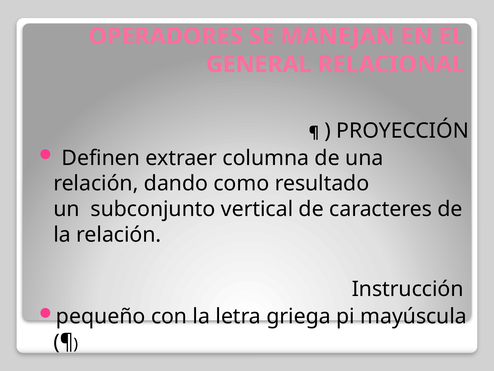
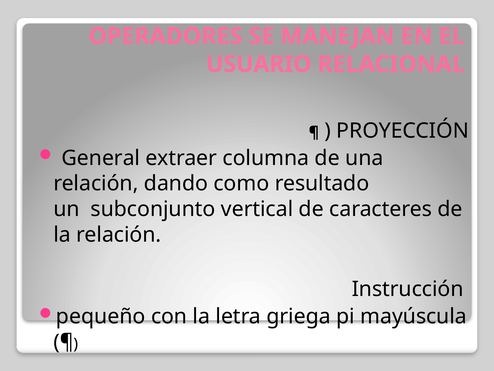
GENERAL: GENERAL -> USUARIO
Definen: Definen -> General
